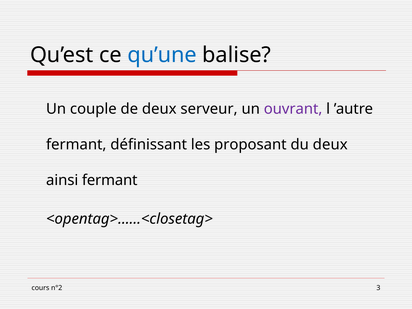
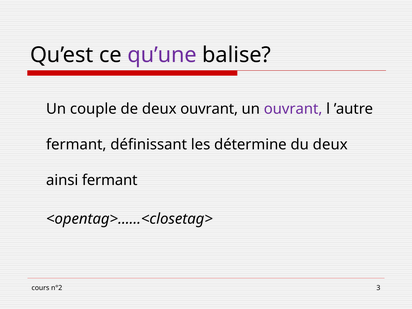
qu’une colour: blue -> purple
deux serveur: serveur -> ouvrant
proposant: proposant -> détermine
